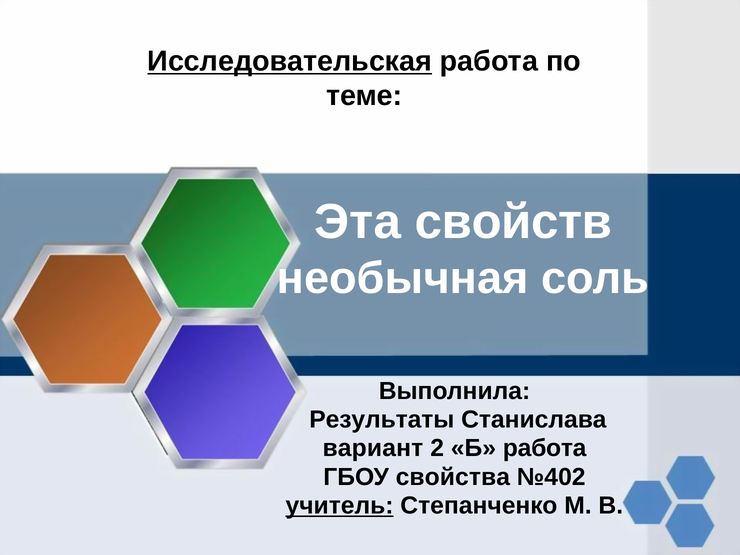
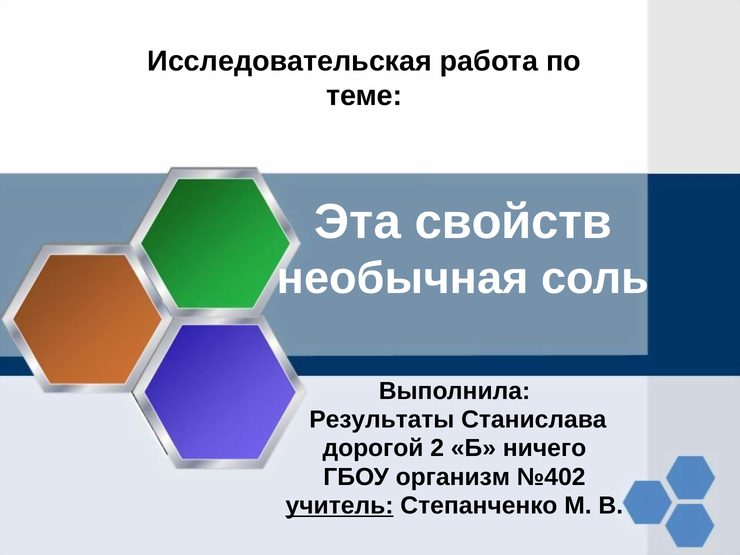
Исследовательская underline: present -> none
вариант: вариант -> дорогой
Б работа: работа -> ничего
свойства: свойства -> организм
